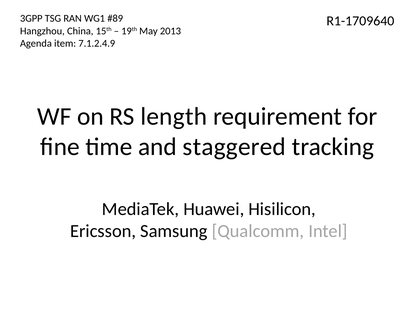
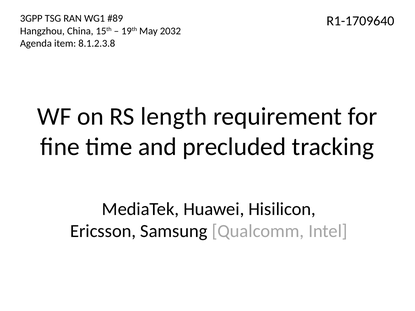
2013: 2013 -> 2032
7.1.2.4.9: 7.1.2.4.9 -> 8.1.2.3.8
staggered: staggered -> precluded
